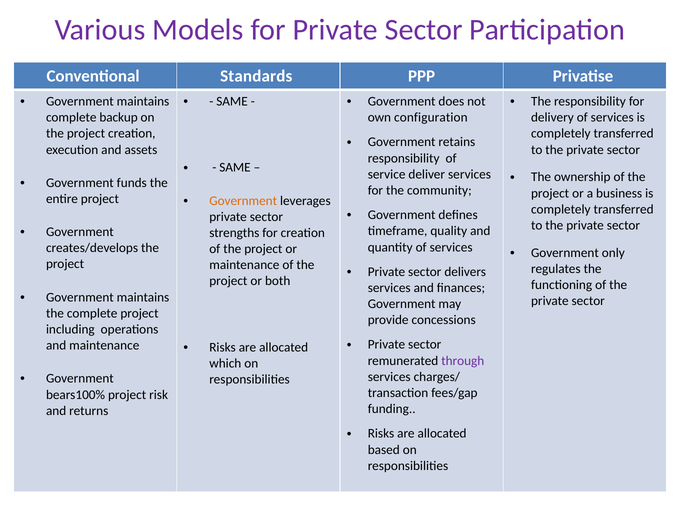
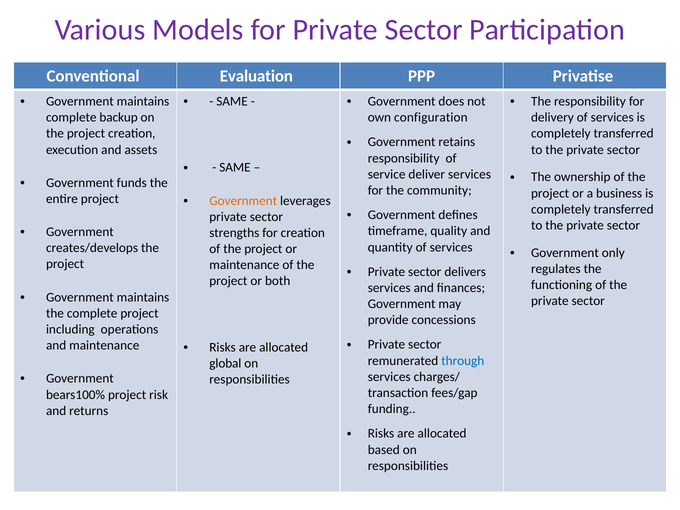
Standards: Standards -> Evaluation
through colour: purple -> blue
which: which -> global
